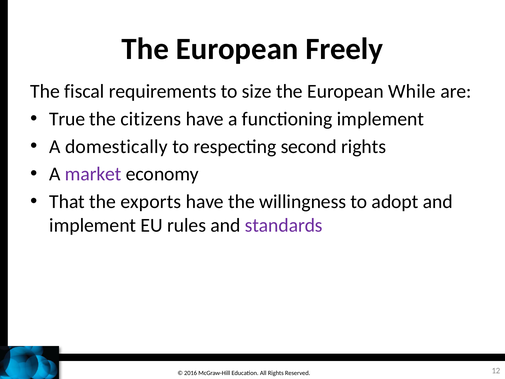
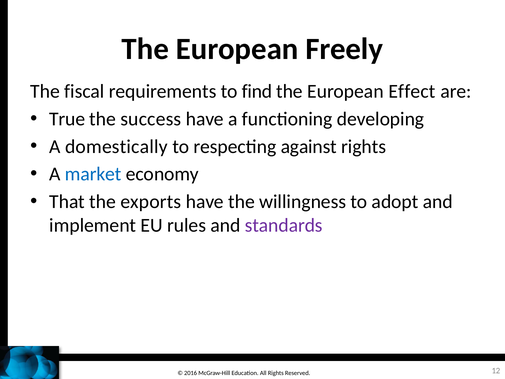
size: size -> find
While: While -> Effect
citizens: citizens -> success
functioning implement: implement -> developing
second: second -> against
market colour: purple -> blue
